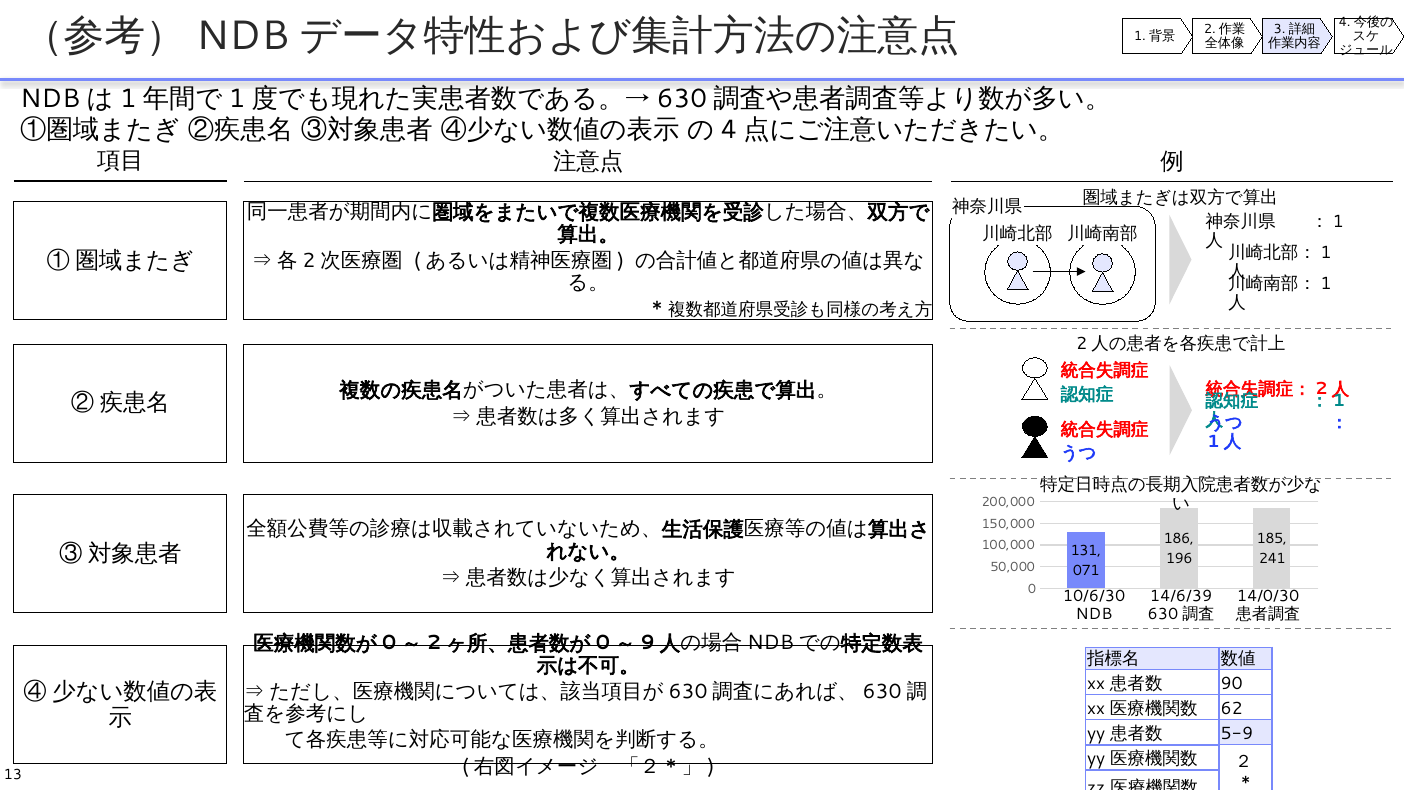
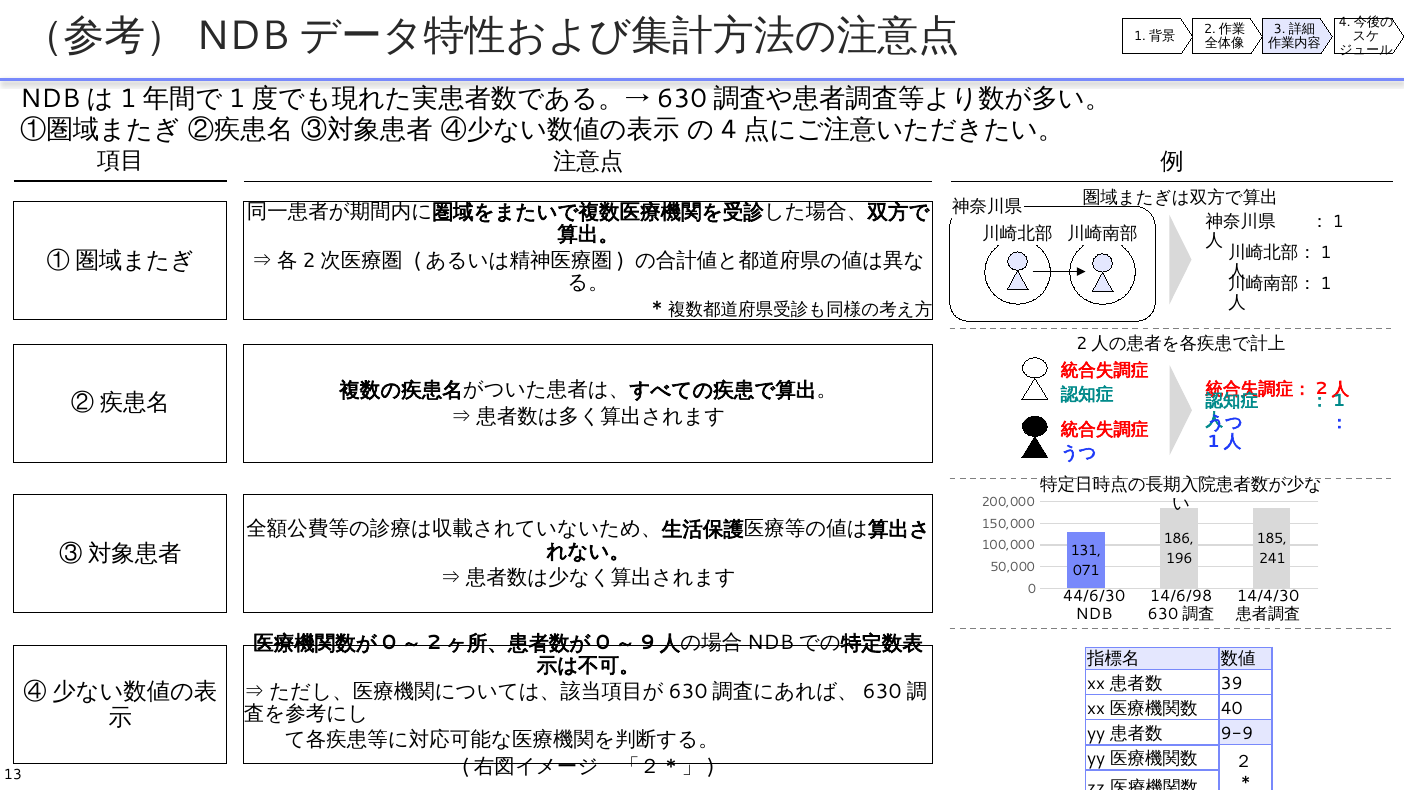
10/6/30: 10/6/30 -> 44/6/30
14/6/39: 14/6/39 -> 14/6/98
14/0/30: 14/0/30 -> 14/4/30
90: 90 -> 39
62: 62 -> 40
5-9: 5-9 -> 9-9
